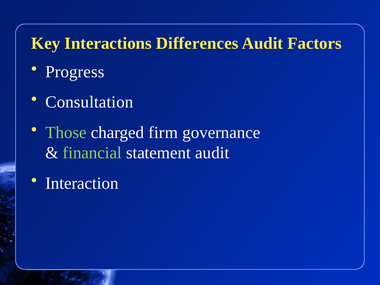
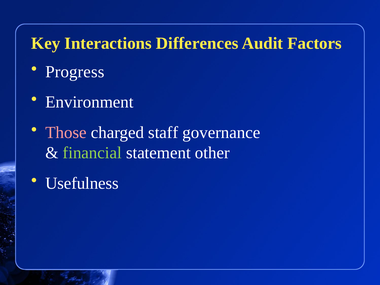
Consultation: Consultation -> Environment
Those colour: light green -> pink
firm: firm -> staff
statement audit: audit -> other
Interaction: Interaction -> Usefulness
